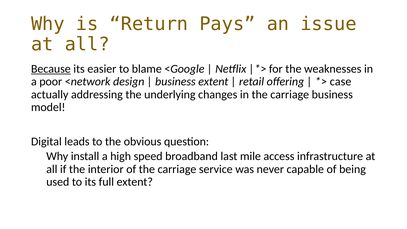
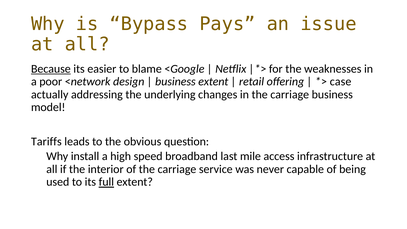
Return: Return -> Bypass
Digital: Digital -> Tariffs
full underline: none -> present
